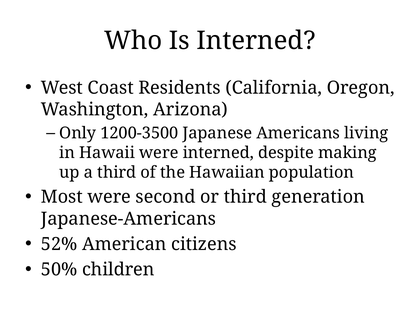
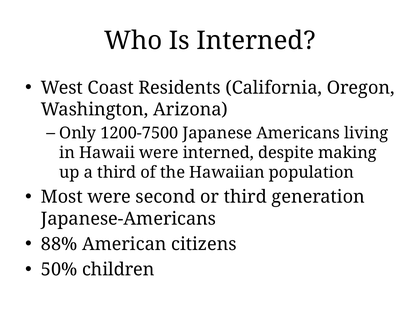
1200-3500: 1200-3500 -> 1200-7500
52%: 52% -> 88%
